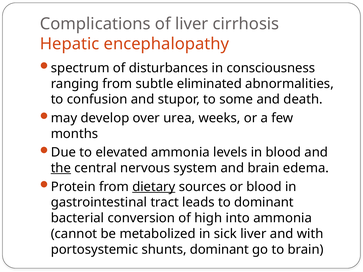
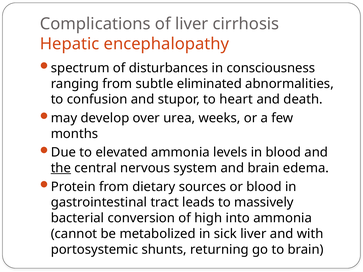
some: some -> heart
dietary underline: present -> none
to dominant: dominant -> massively
shunts dominant: dominant -> returning
